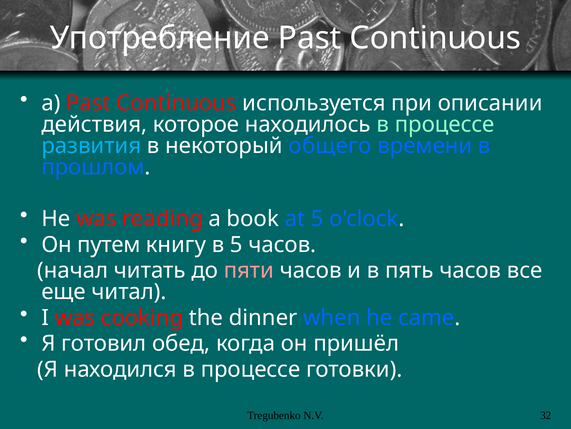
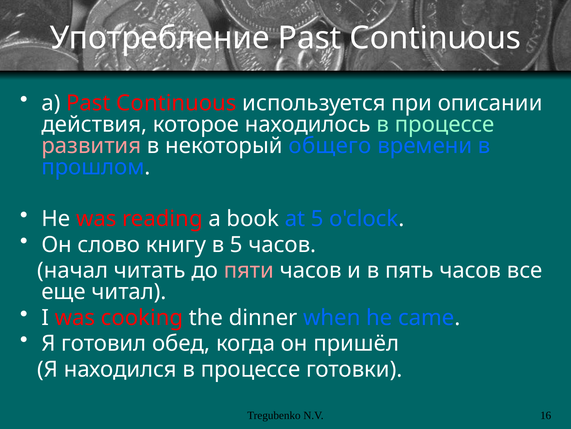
развития colour: light blue -> pink
путем: путем -> слово
32: 32 -> 16
